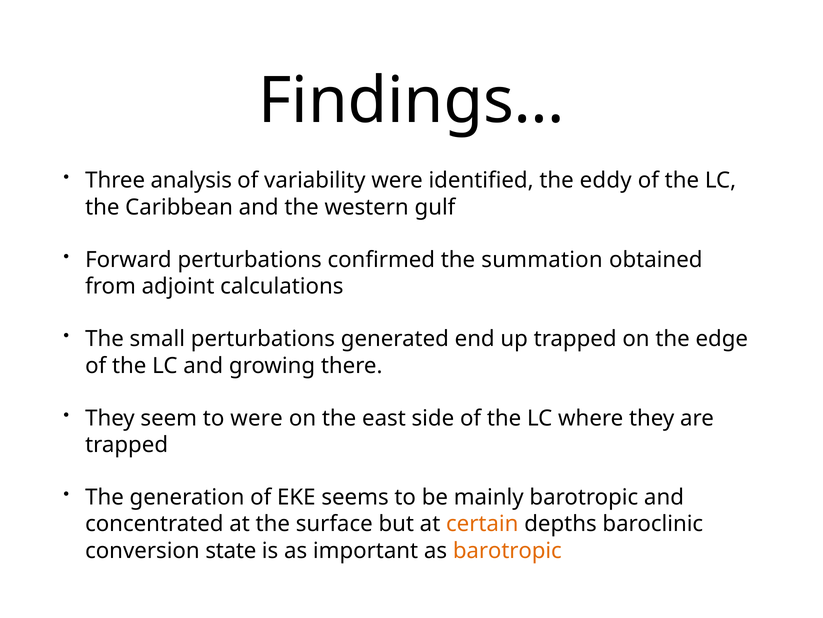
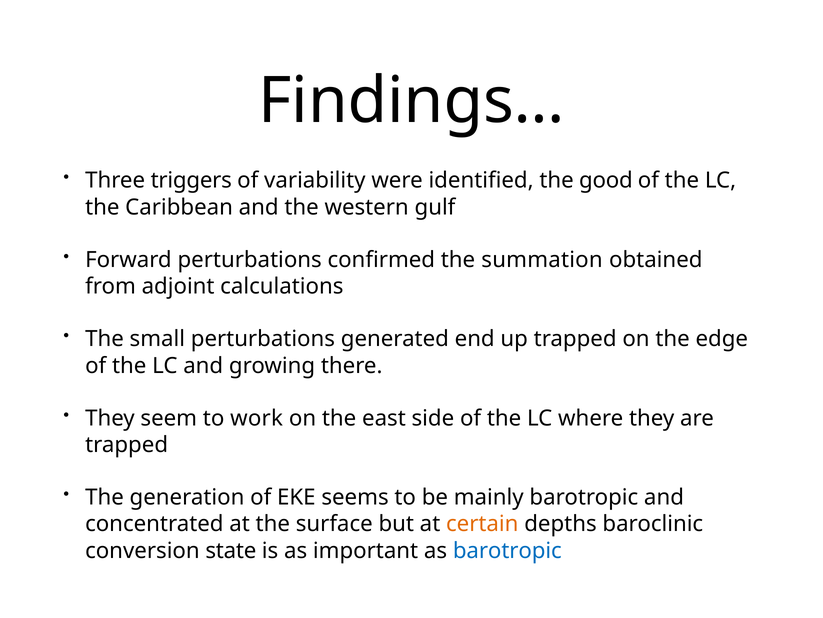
analysis: analysis -> triggers
eddy: eddy -> good
to were: were -> work
barotropic at (507, 550) colour: orange -> blue
